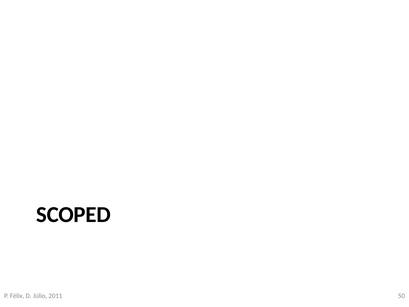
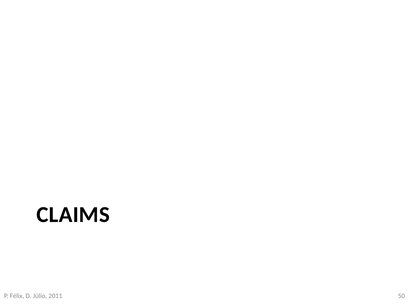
SCOPED: SCOPED -> CLAIMS
